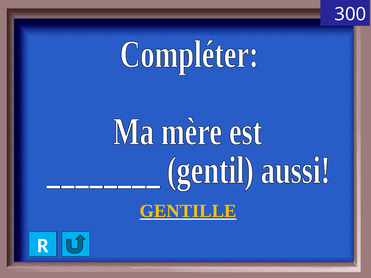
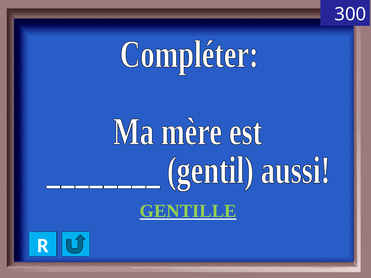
GENTILLE colour: yellow -> light green
